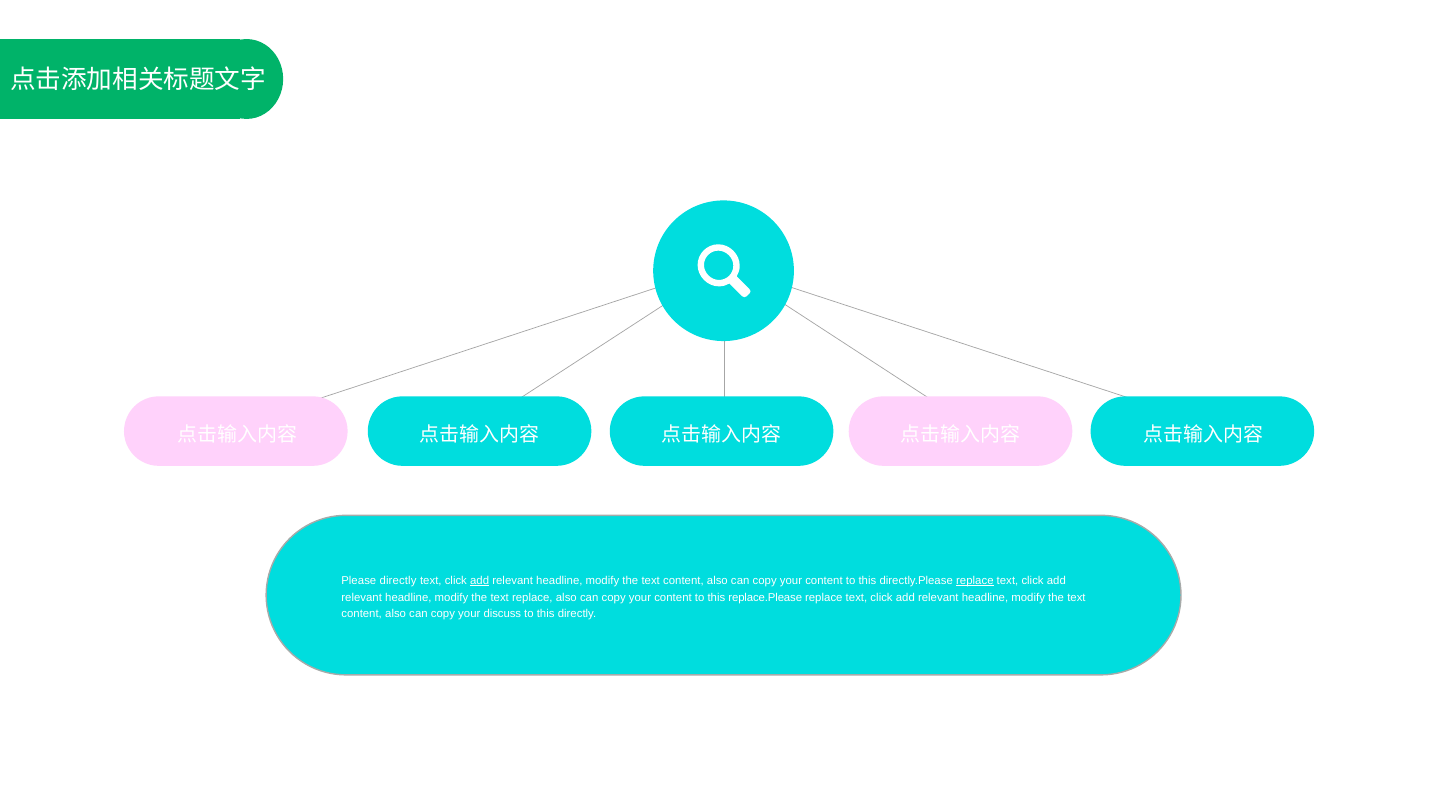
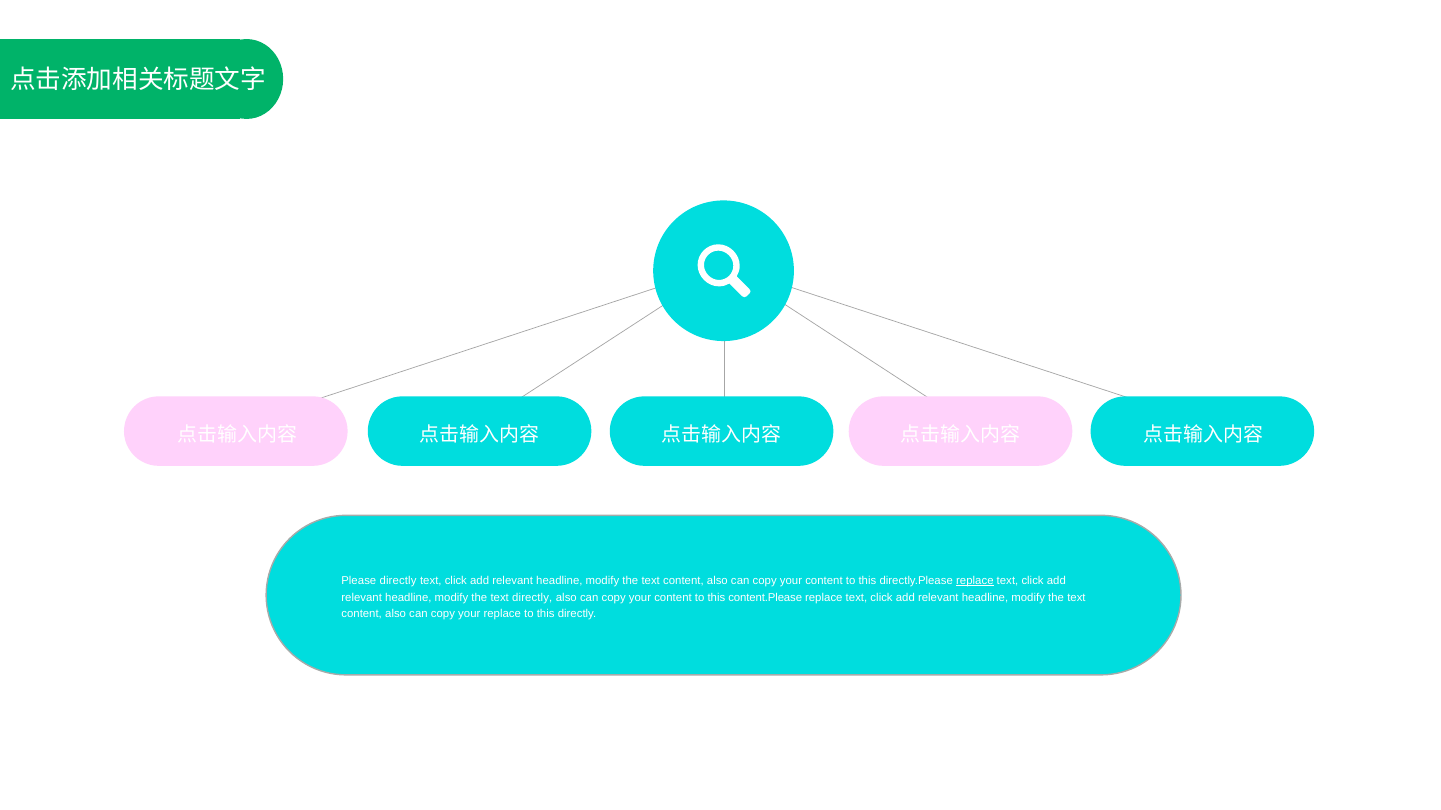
add at (480, 581) underline: present -> none
text replace: replace -> directly
replace.Please: replace.Please -> content.Please
your discuss: discuss -> replace
